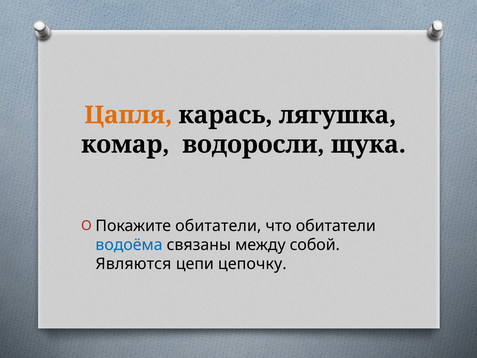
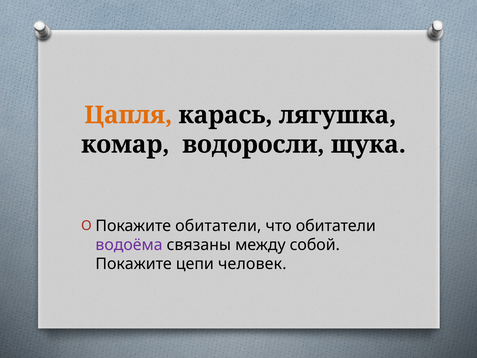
водоёма colour: blue -> purple
Являются at (133, 264): Являются -> Покажите
цепочку: цепочку -> человек
